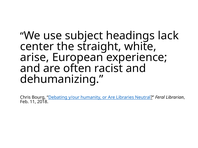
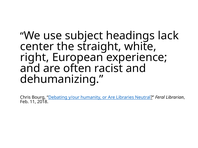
arise: arise -> right
